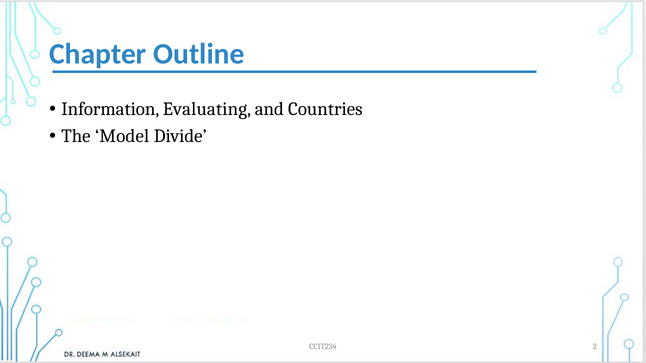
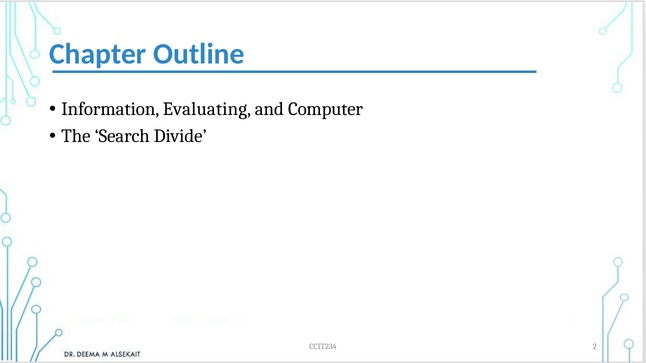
Countries: Countries -> Computer
Model: Model -> Search
